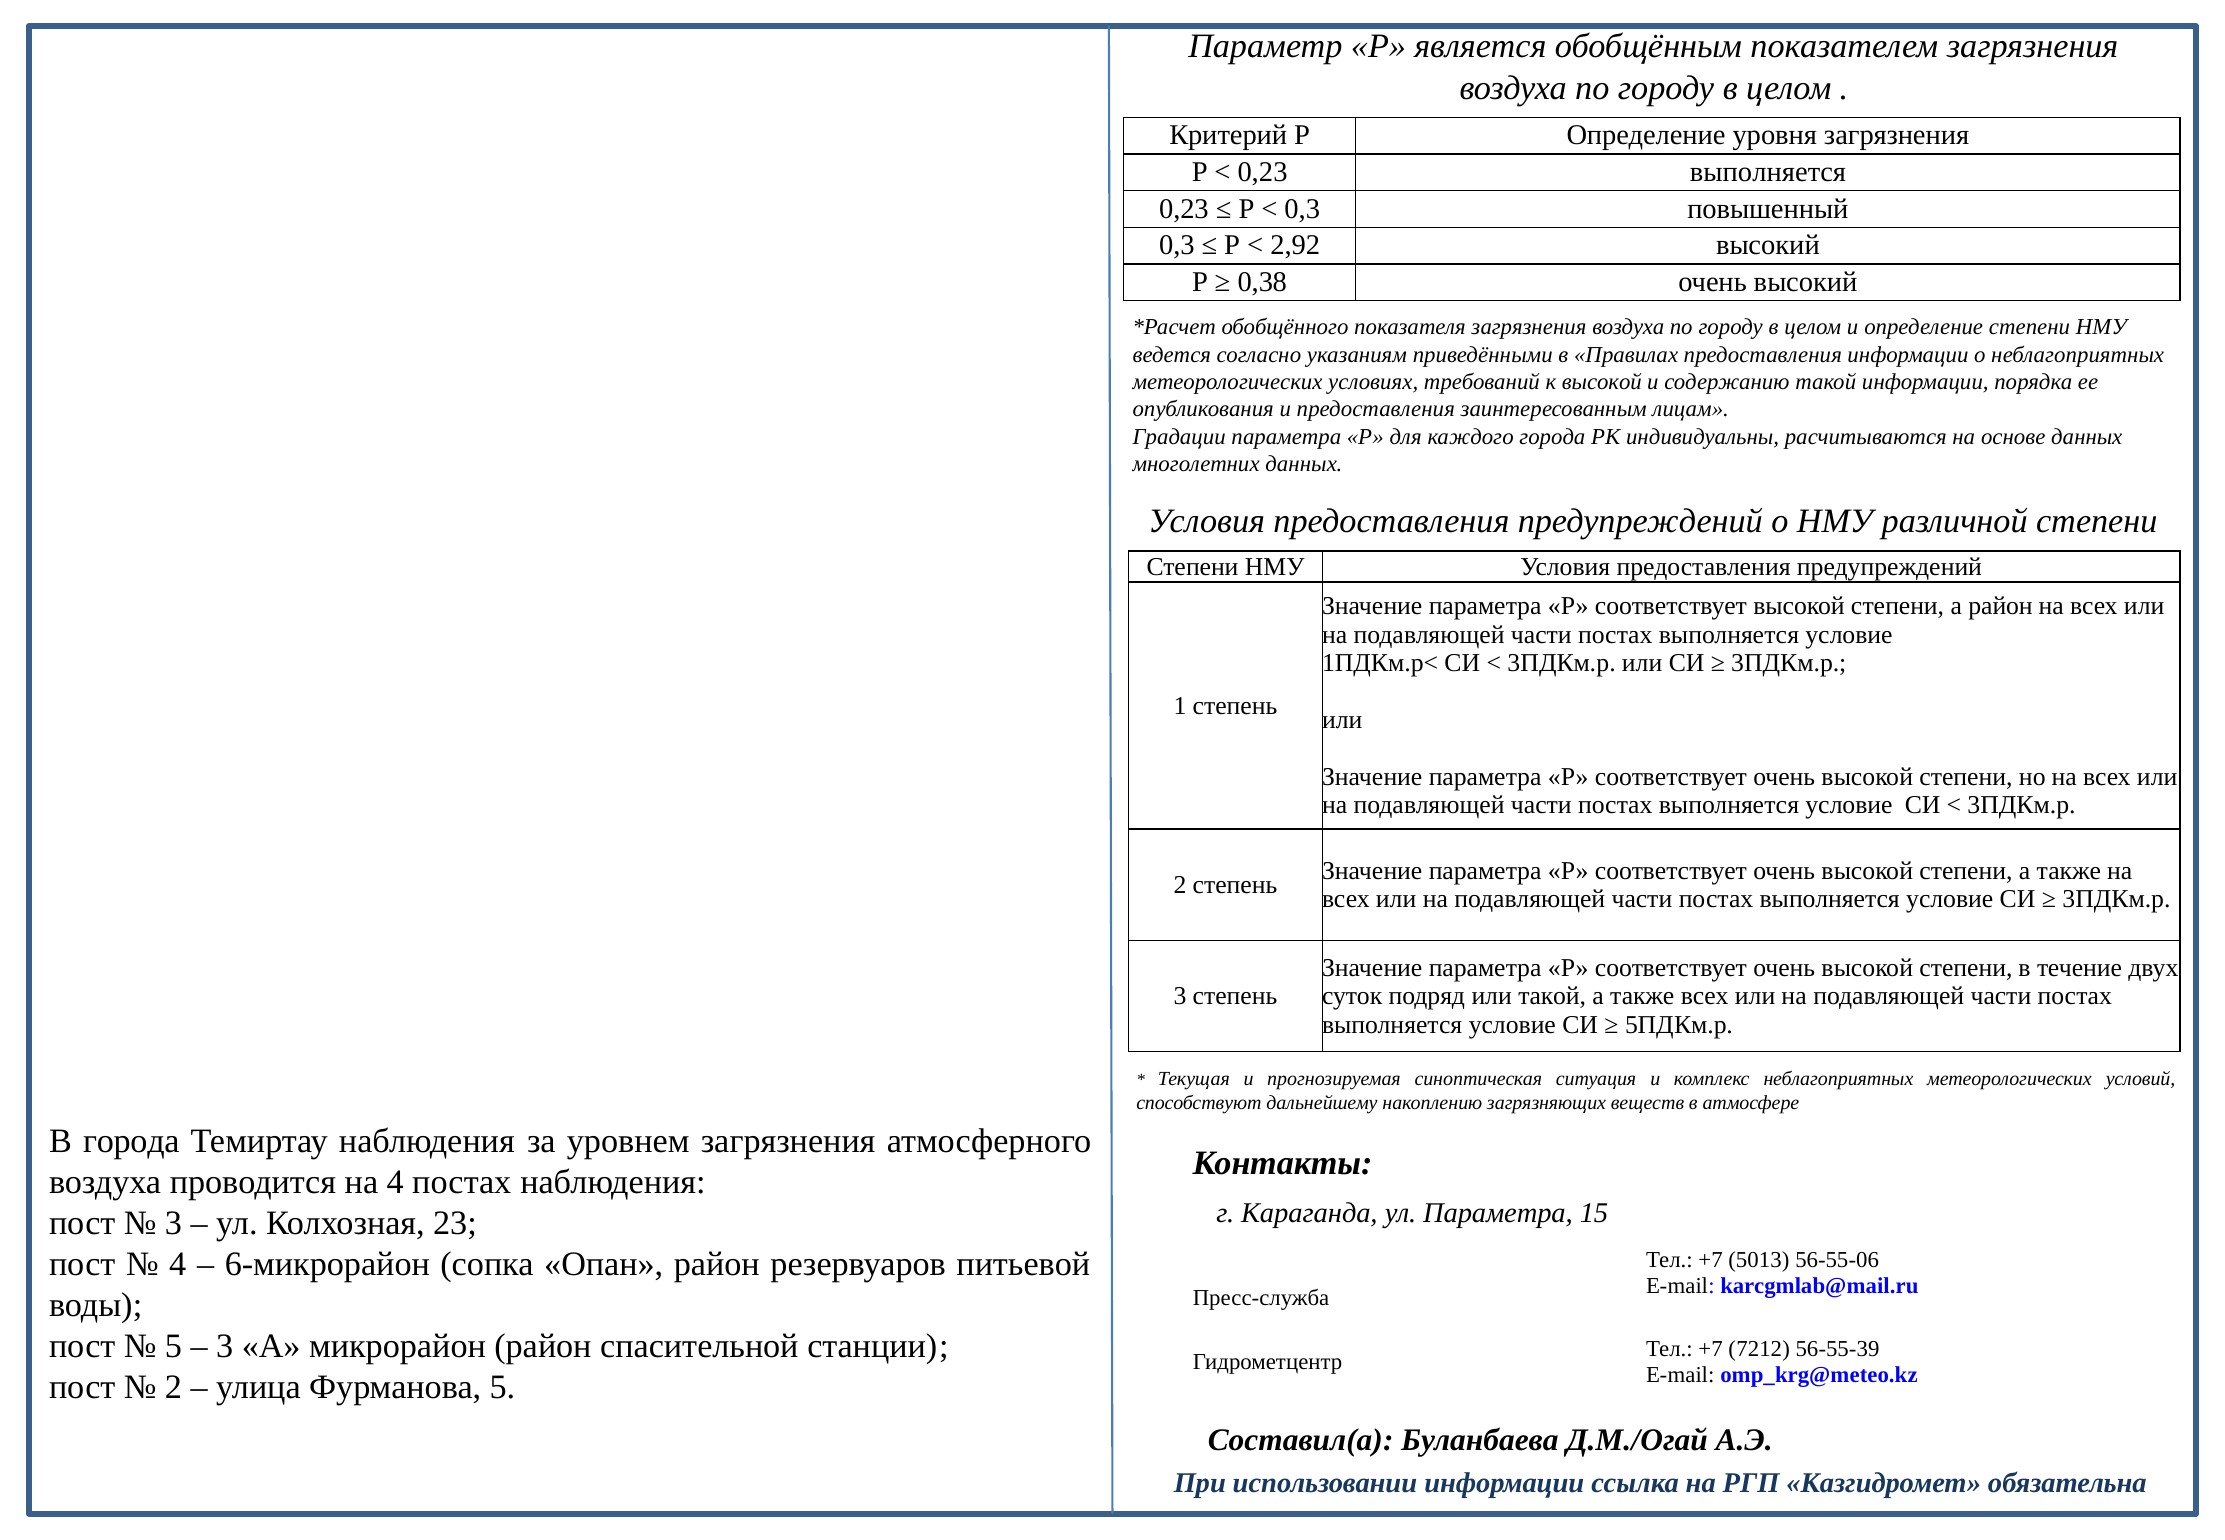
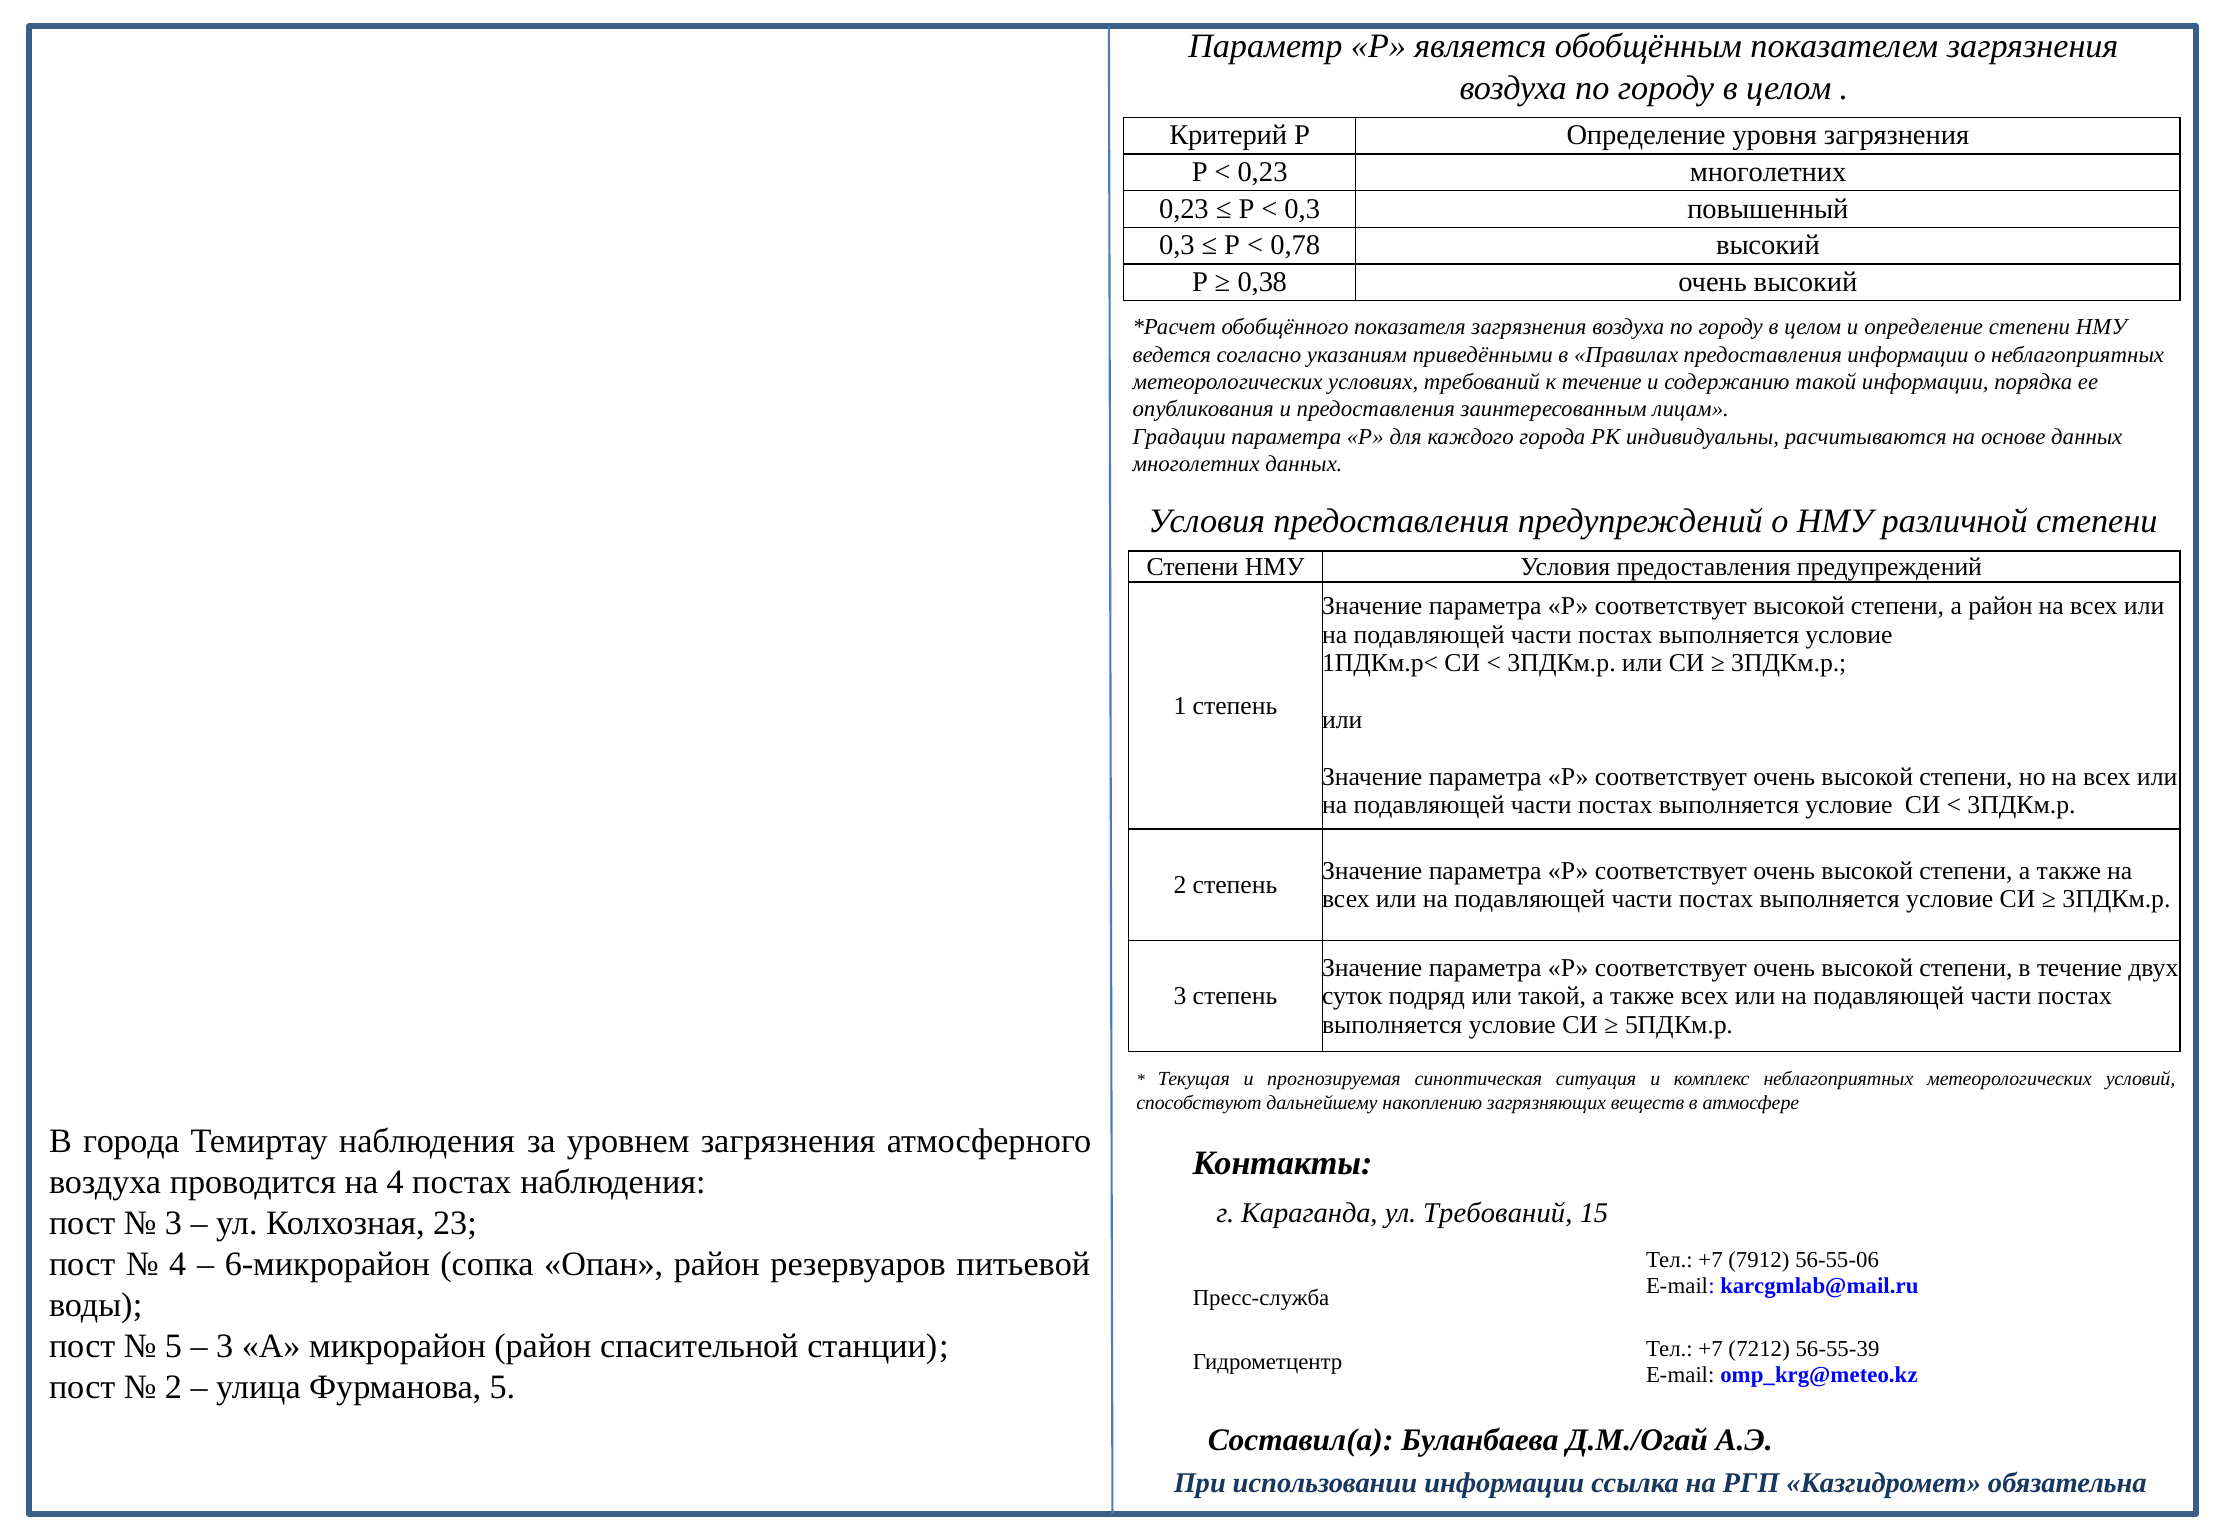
0,23 выполняется: выполняется -> многолетних
2,92: 2,92 -> 0,78
к высокой: высокой -> течение
ул Параметра: Параметра -> Требований
5013: 5013 -> 7912
